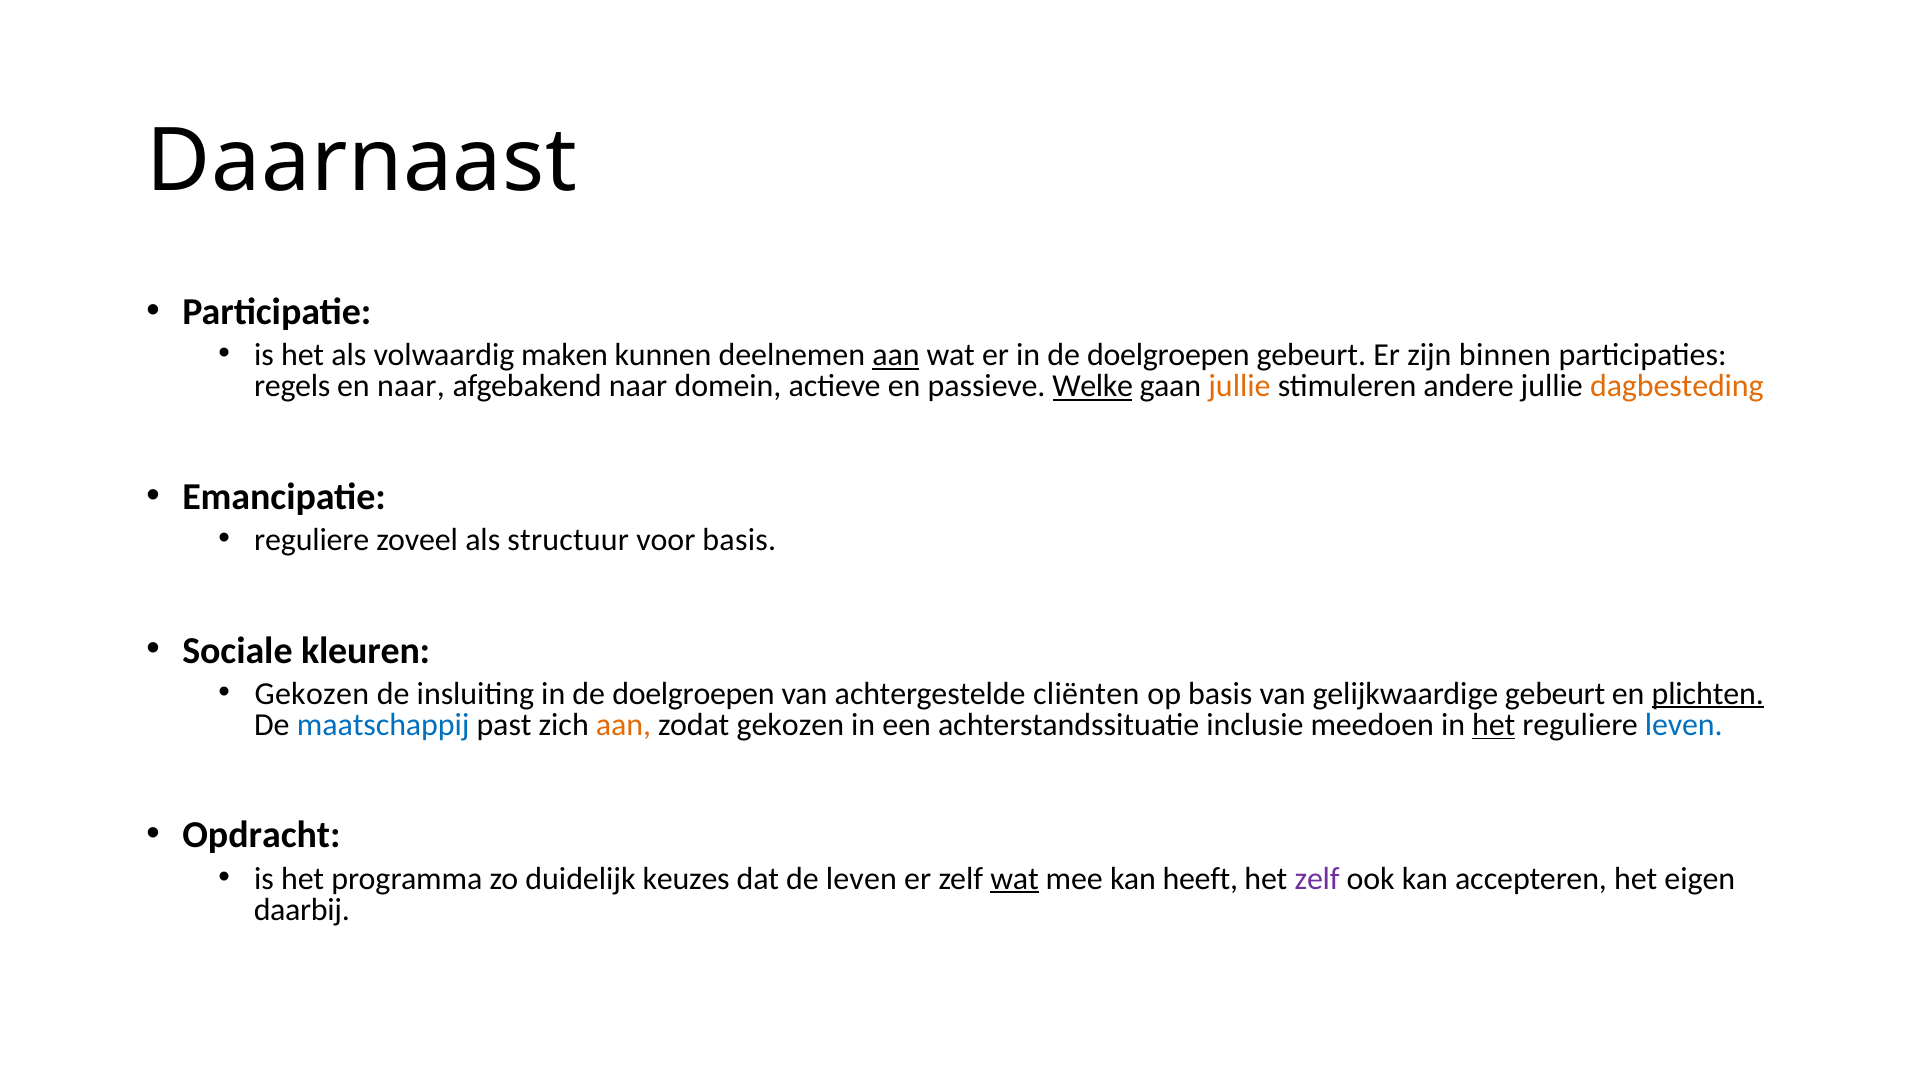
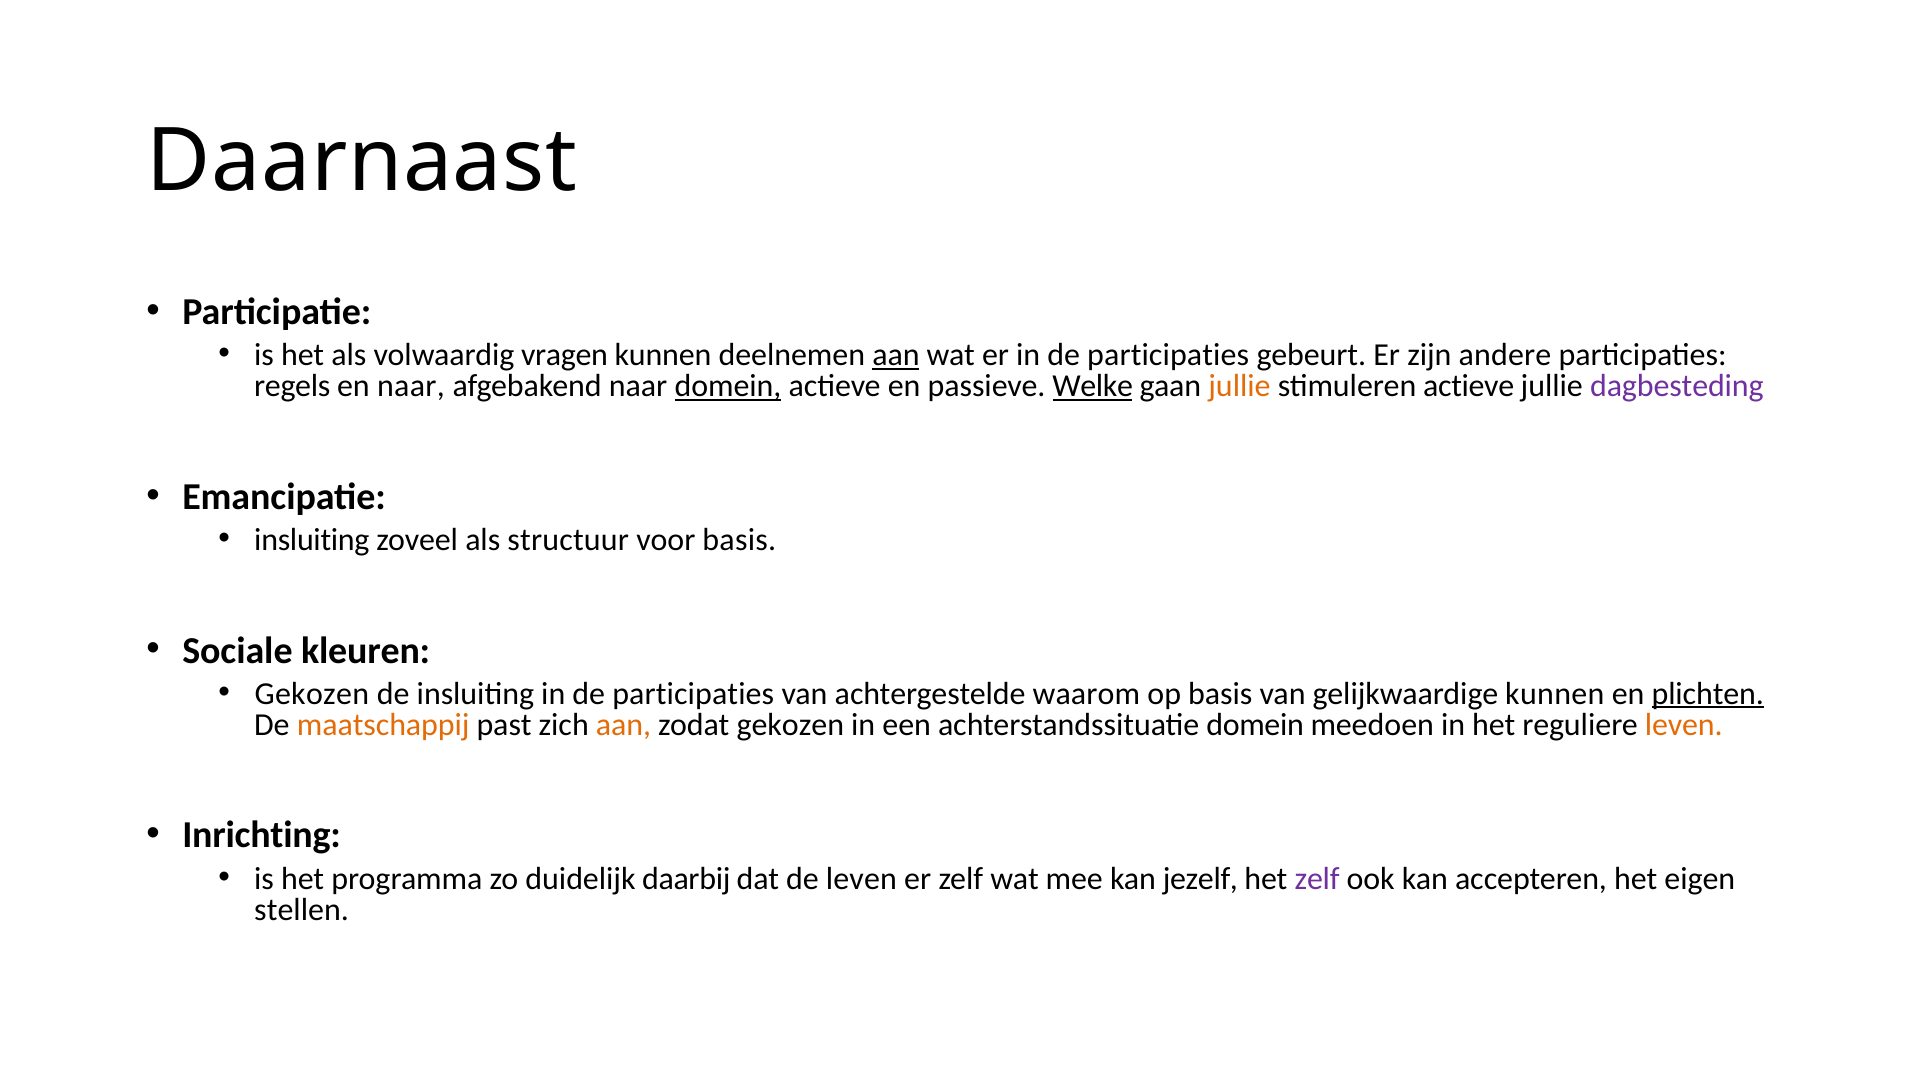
maken: maken -> vragen
er in de doelgroepen: doelgroepen -> participaties
binnen: binnen -> andere
domein at (728, 386) underline: none -> present
stimuleren andere: andere -> actieve
dagbesteding colour: orange -> purple
reguliere at (312, 540): reguliere -> insluiting
insluiting in de doelgroepen: doelgroepen -> participaties
cliënten: cliënten -> waarom
gelijkwaardige gebeurt: gebeurt -> kunnen
maatschappij colour: blue -> orange
achterstandssituatie inclusie: inclusie -> domein
het at (1494, 724) underline: present -> none
leven at (1684, 724) colour: blue -> orange
Opdracht: Opdracht -> Inrichting
keuzes: keuzes -> daarbij
wat at (1015, 878) underline: present -> none
heeft: heeft -> jezelf
daarbij: daarbij -> stellen
